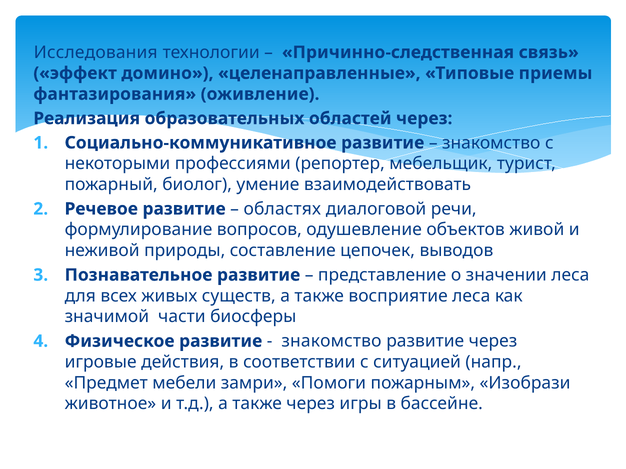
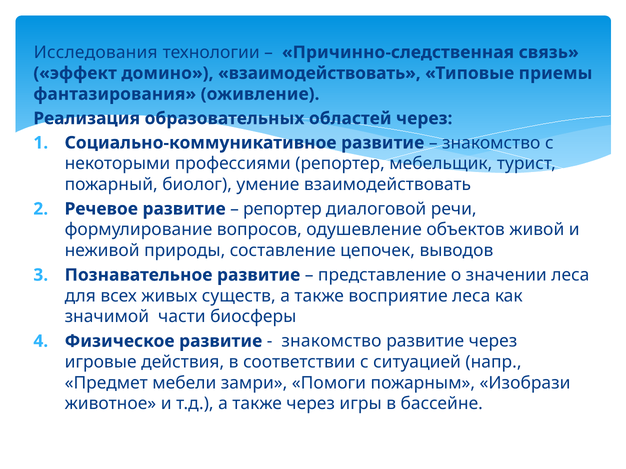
домино целенаправленные: целенаправленные -> взаимодействовать
областях at (282, 209): областях -> репортер
